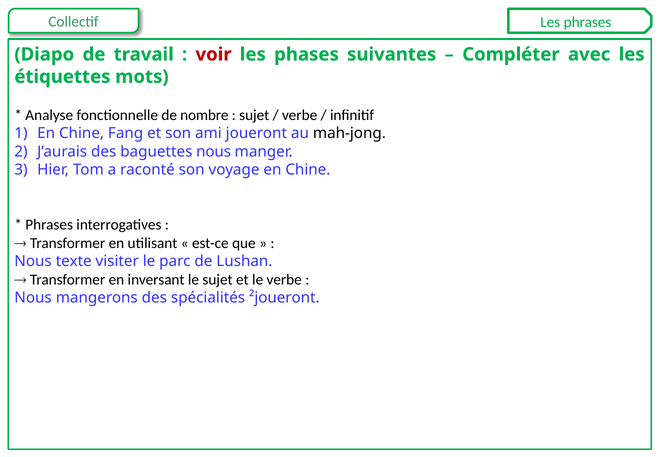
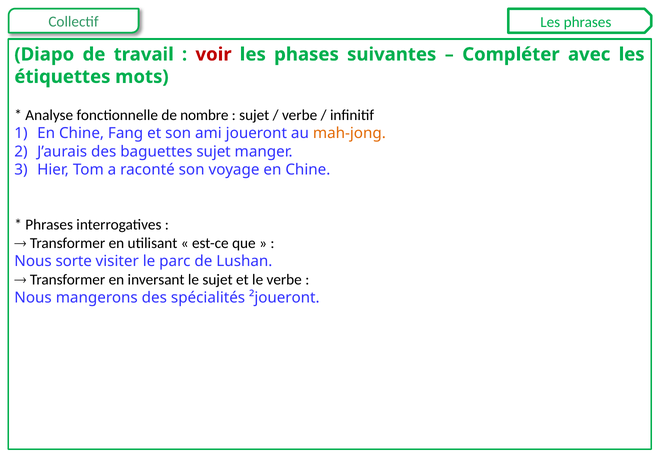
mah-jong colour: black -> orange
baguettes nous: nous -> sujet
texte: texte -> sorte
